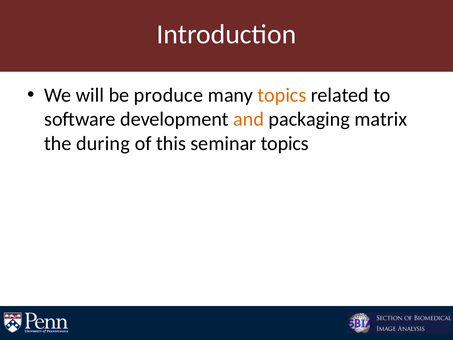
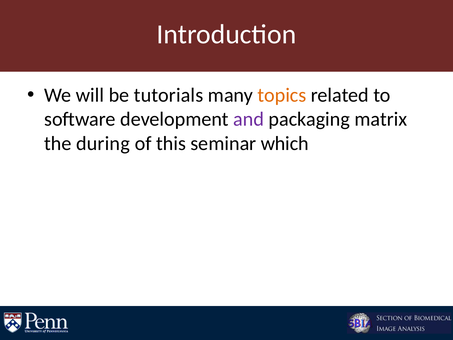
produce: produce -> tutorials
and colour: orange -> purple
seminar topics: topics -> which
